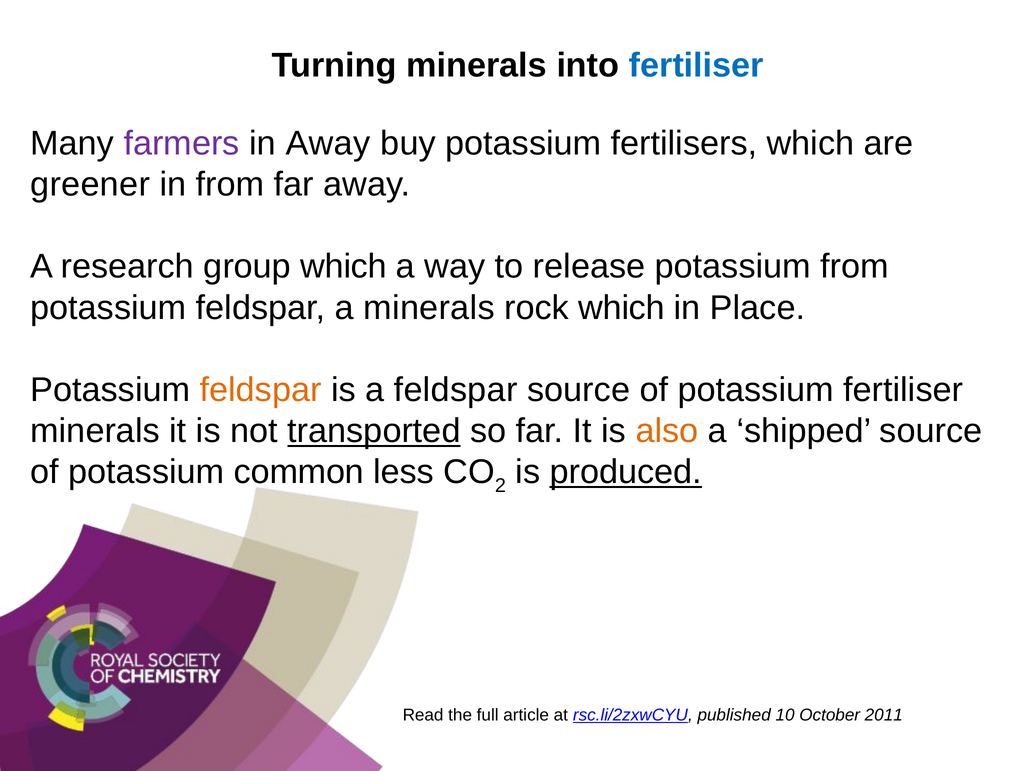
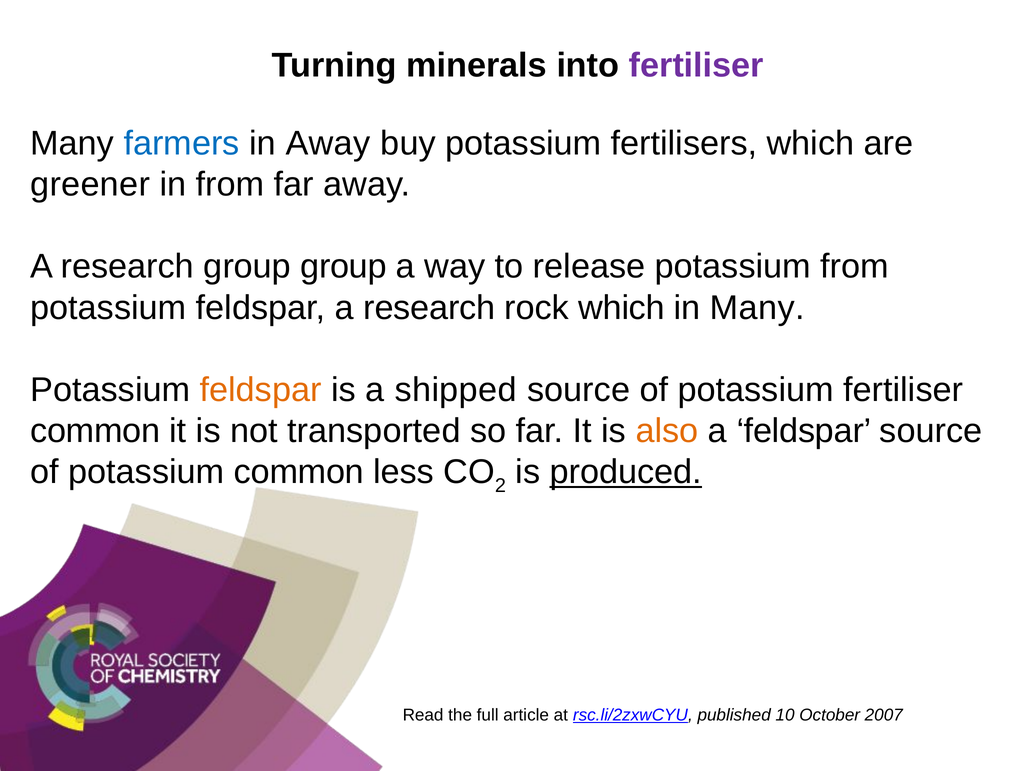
fertiliser at (696, 65) colour: blue -> purple
farmers colour: purple -> blue
group which: which -> group
feldspar a minerals: minerals -> research
in Place: Place -> Many
a feldspar: feldspar -> shipped
minerals at (95, 431): minerals -> common
transported underline: present -> none
a shipped: shipped -> feldspar
2011: 2011 -> 2007
